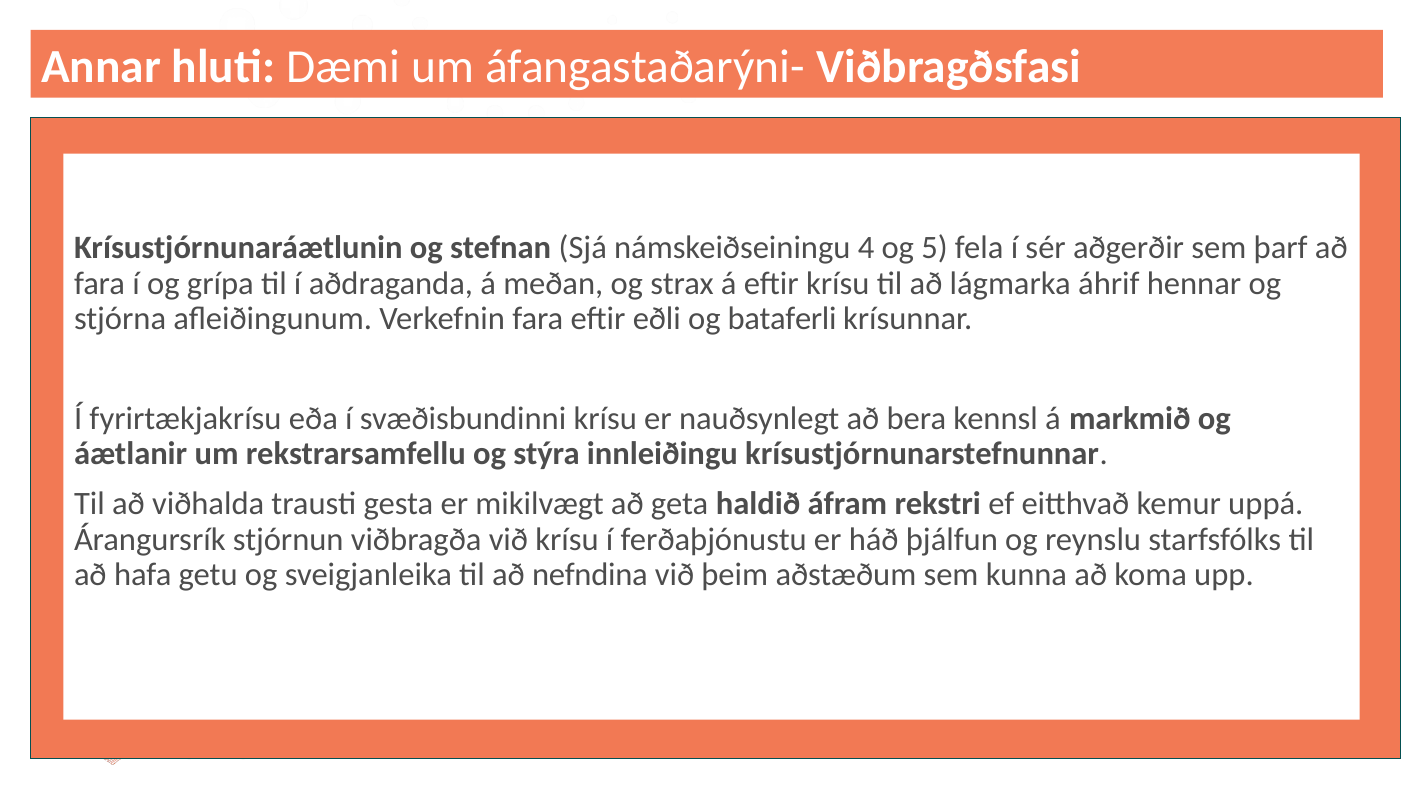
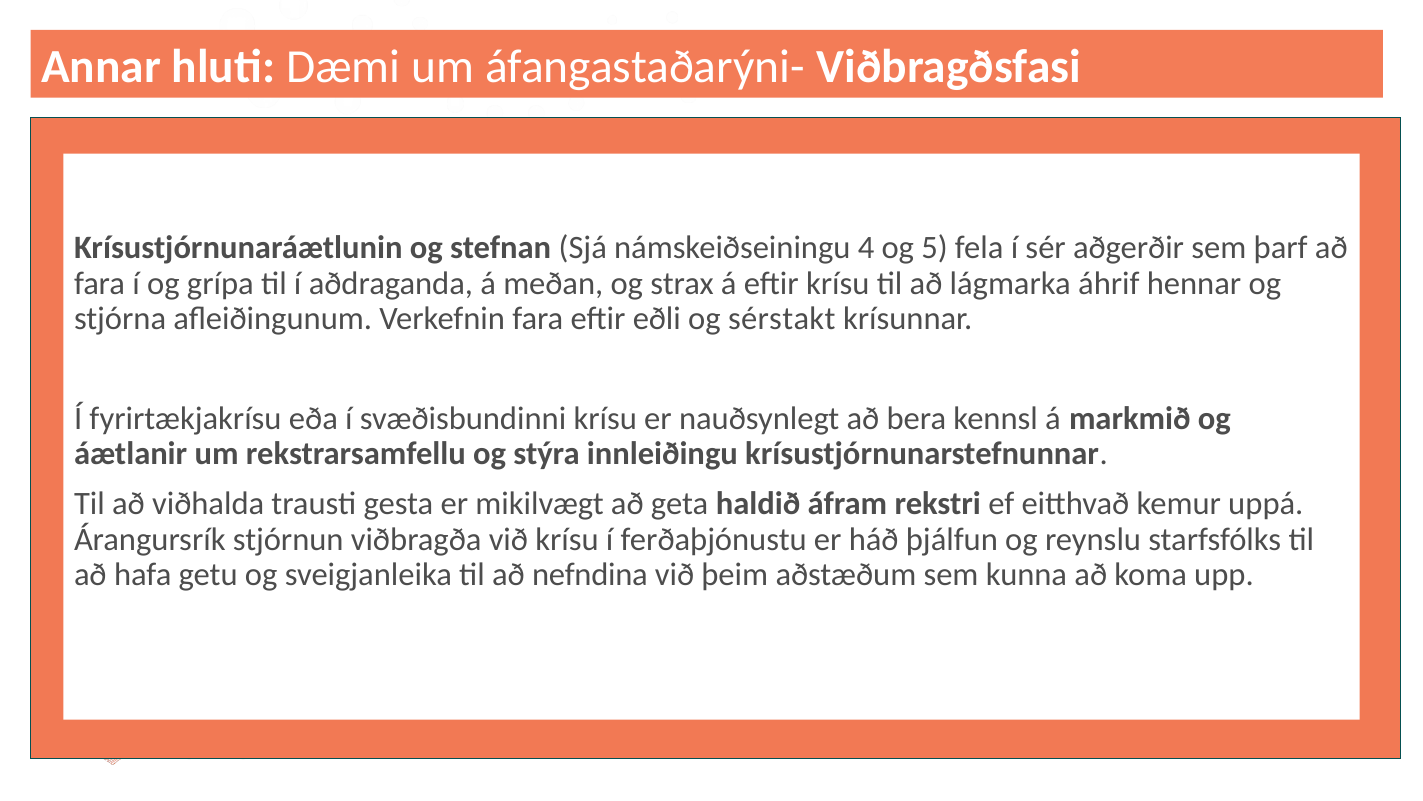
bataferli: bataferli -> sérstakt
